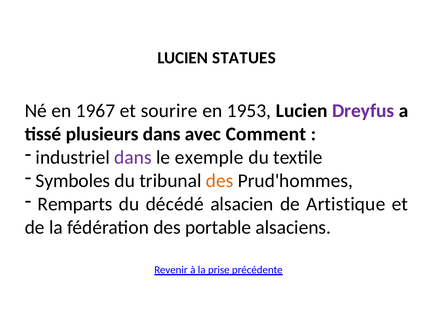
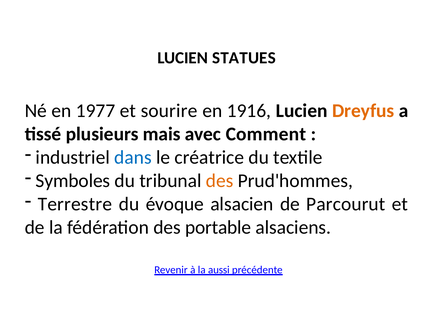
1967: 1967 -> 1977
1953: 1953 -> 1916
Dreyfus colour: purple -> orange
plusieurs dans: dans -> mais
dans at (133, 157) colour: purple -> blue
exemple: exemple -> créatrice
Remparts: Remparts -> Terrestre
décédé: décédé -> évoque
Artistique: Artistique -> Parcourut
prise: prise -> aussi
